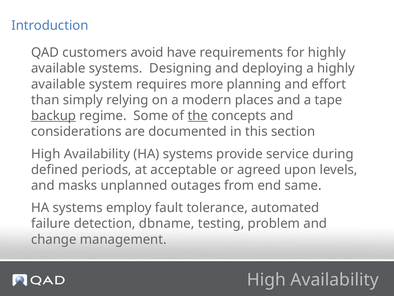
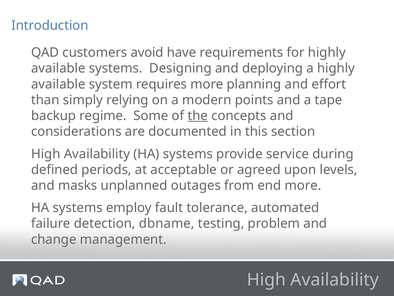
places: places -> points
backup underline: present -> none
end same: same -> more
